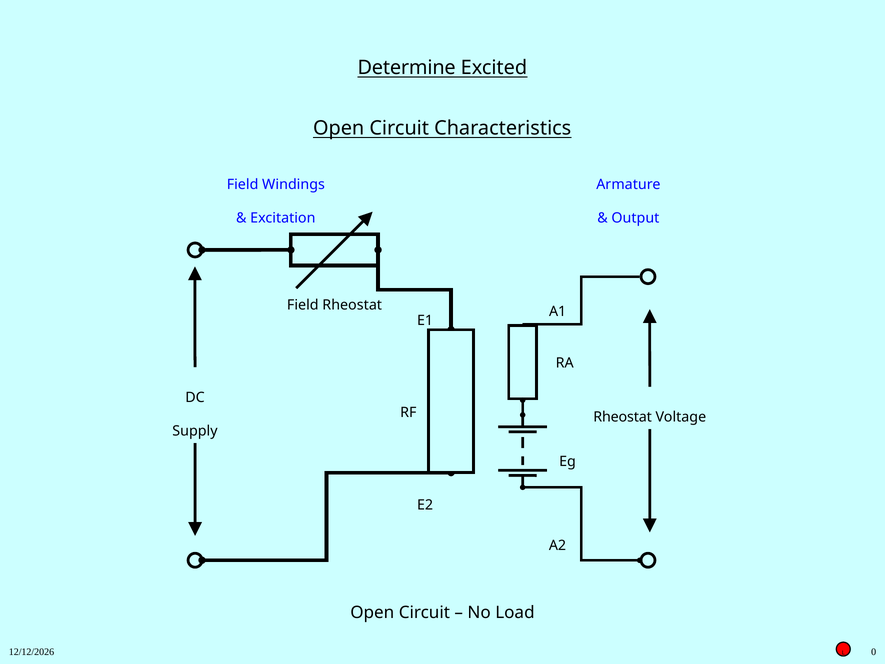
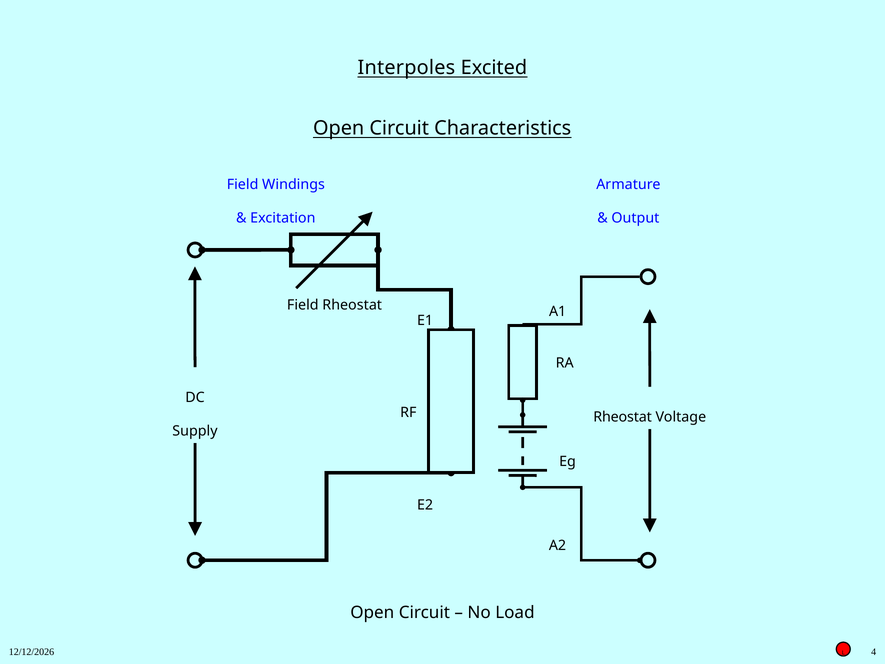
Determine: Determine -> Interpoles
0: 0 -> 4
